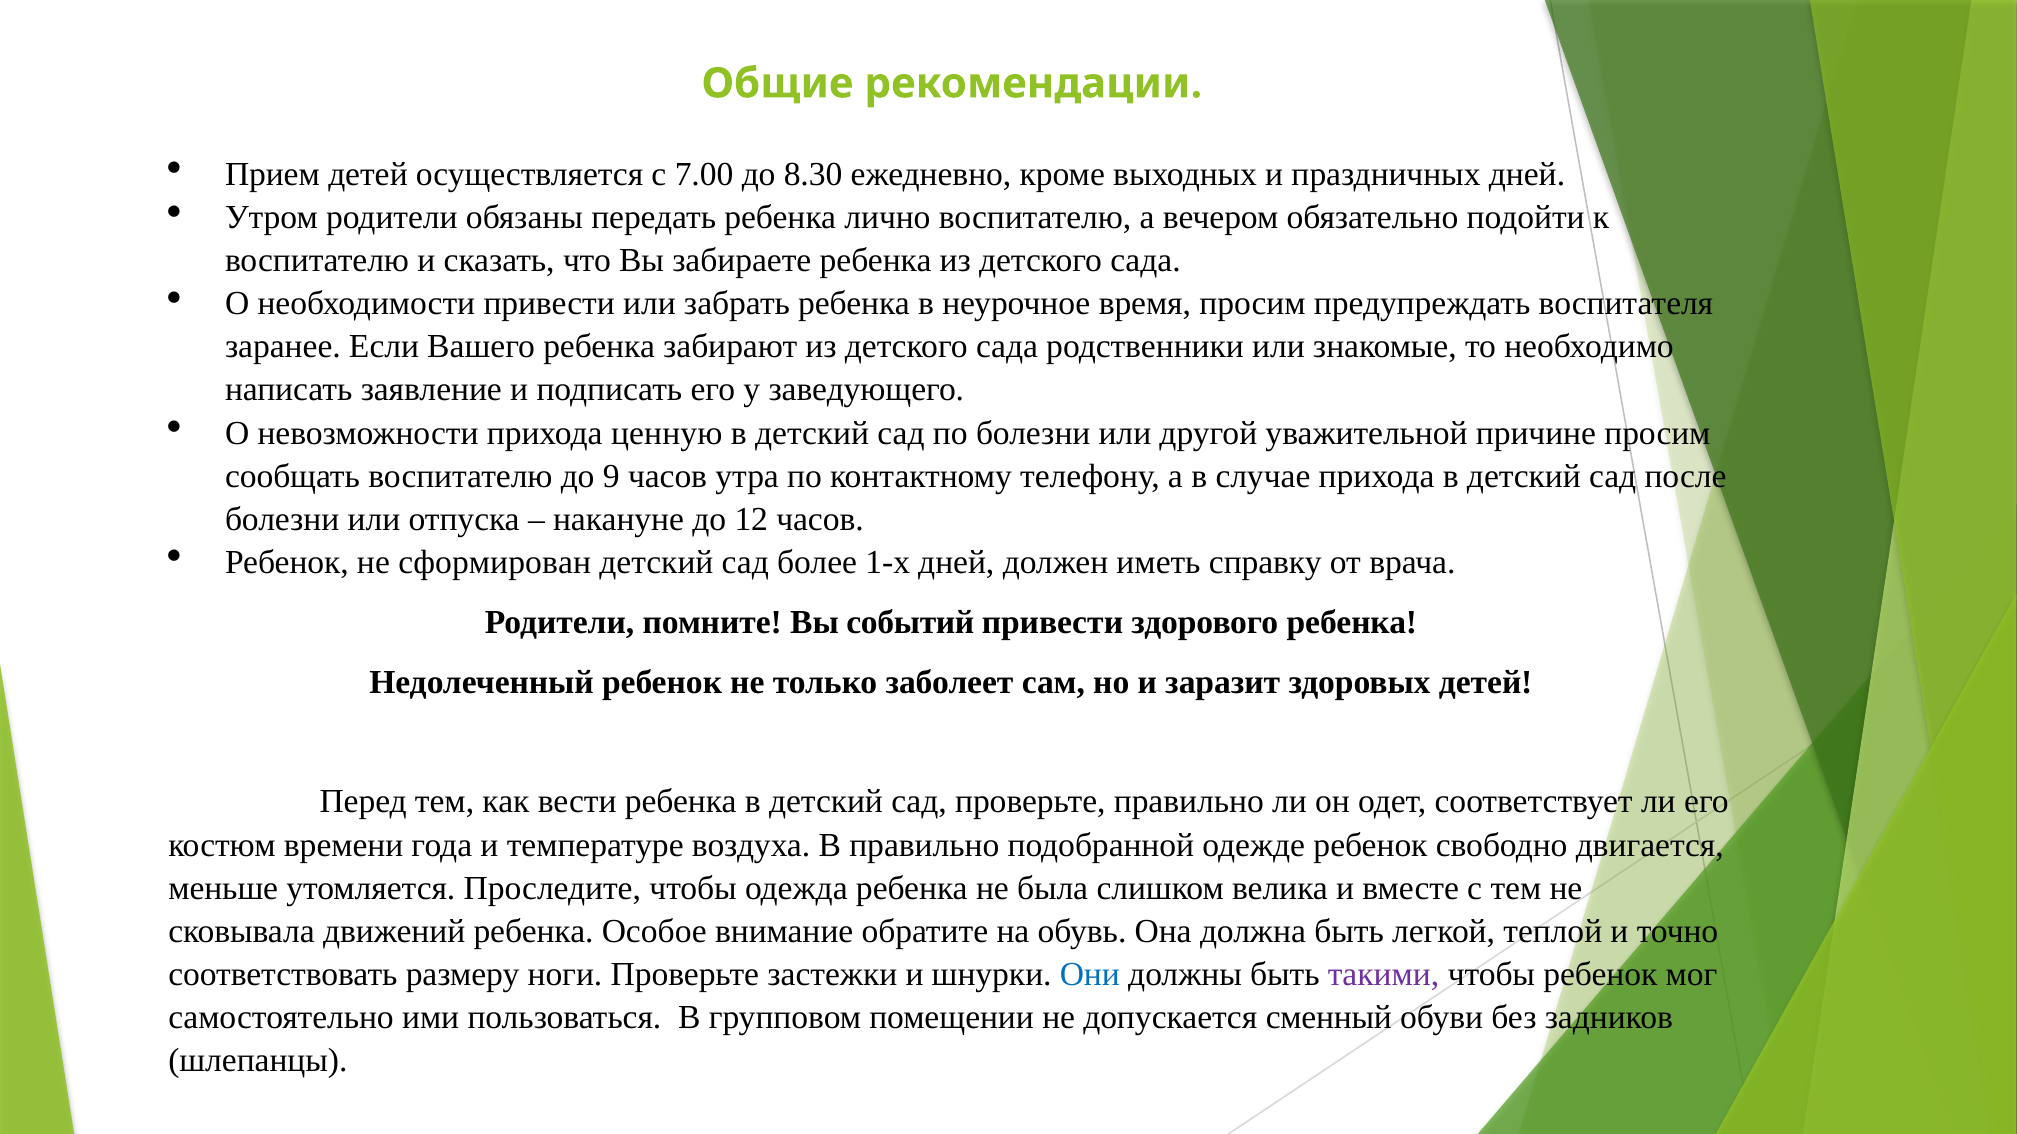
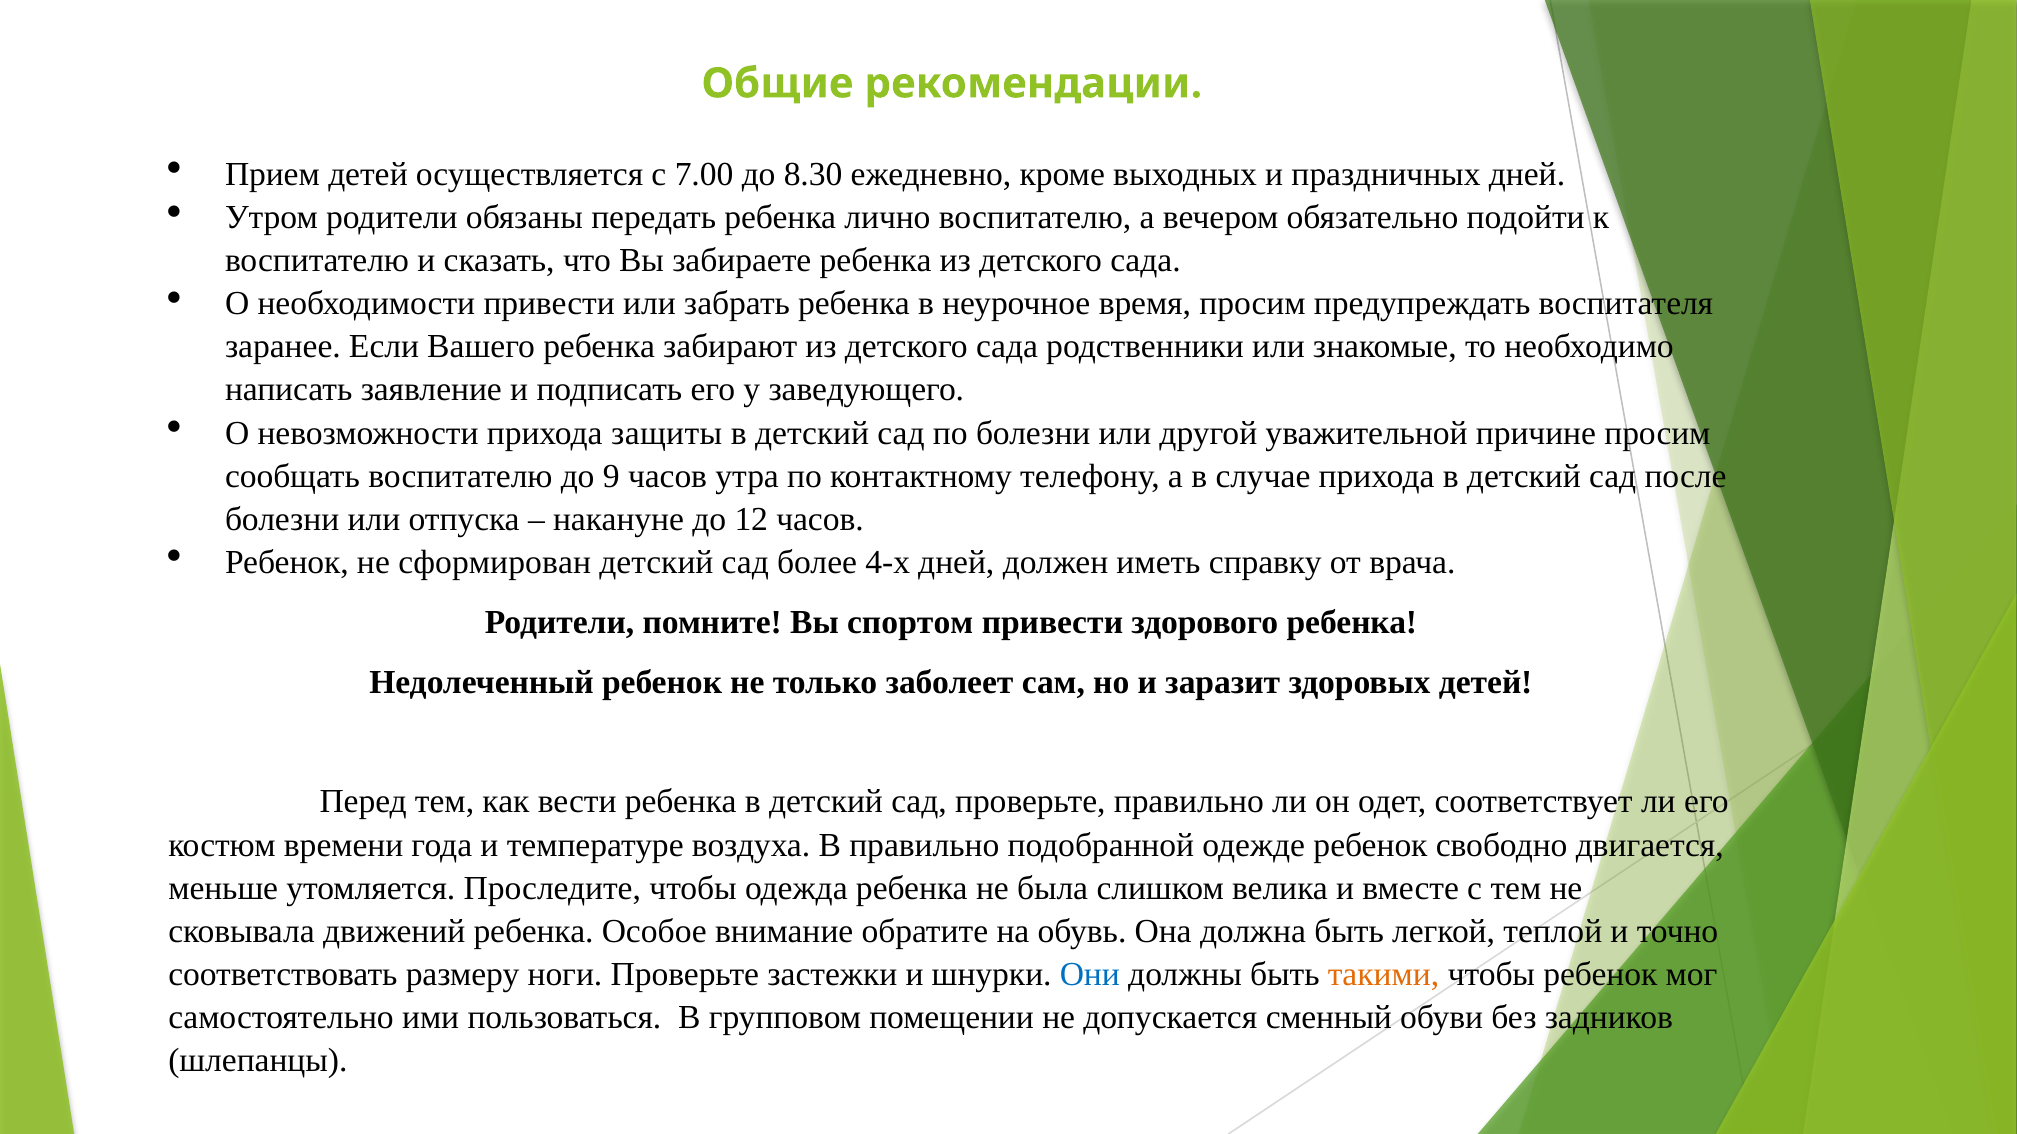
ценную: ценную -> защиты
1-х: 1-х -> 4-х
событий: событий -> спортом
такими colour: purple -> orange
